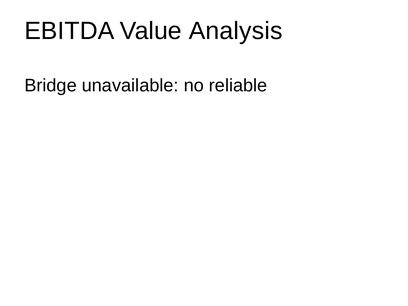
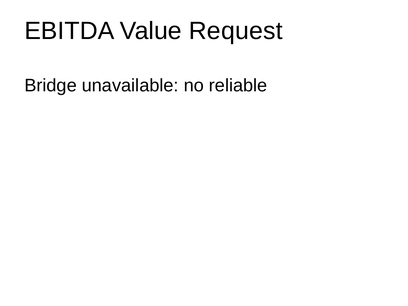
Analysis: Analysis -> Request
